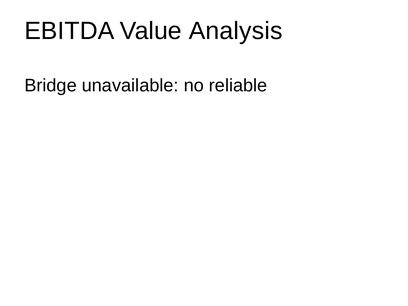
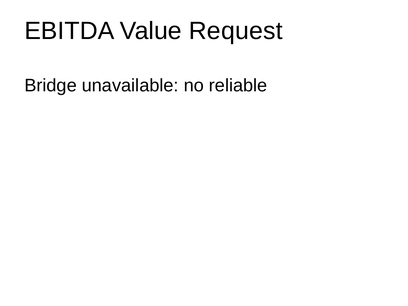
Analysis: Analysis -> Request
